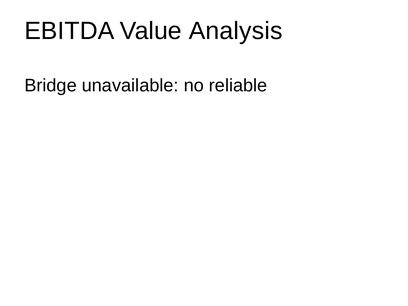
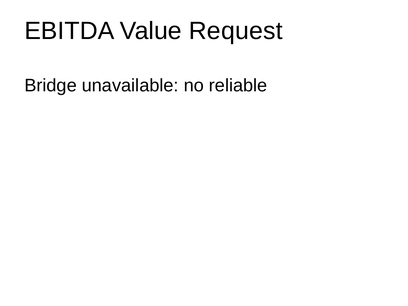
Analysis: Analysis -> Request
